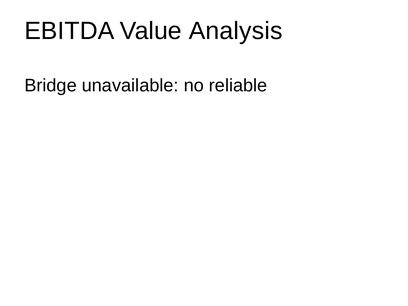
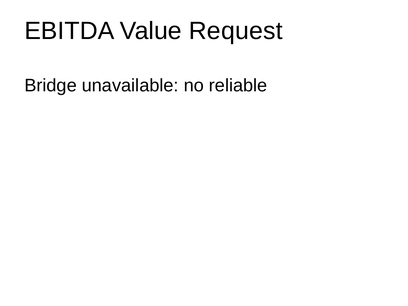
Analysis: Analysis -> Request
